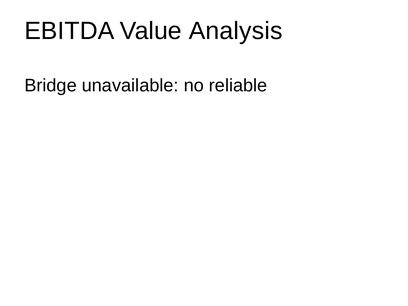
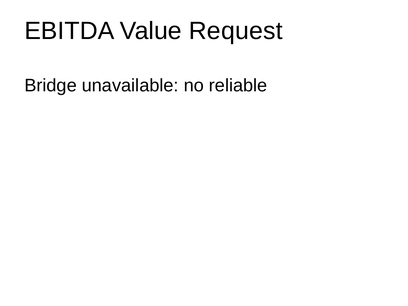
Analysis: Analysis -> Request
